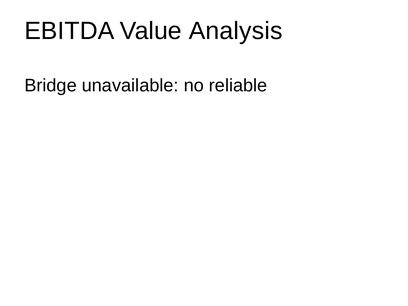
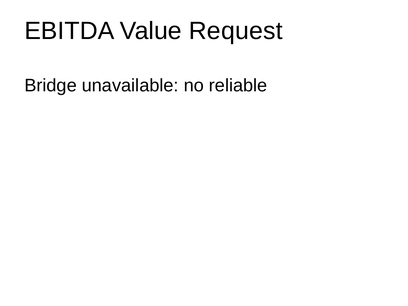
Analysis: Analysis -> Request
